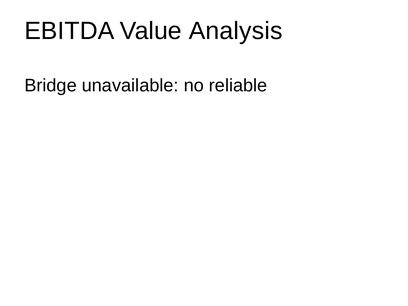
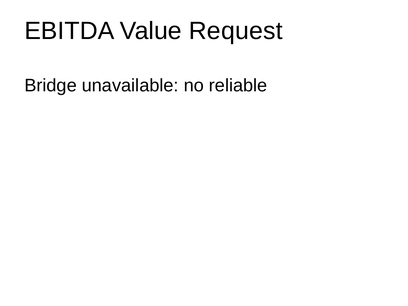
Analysis: Analysis -> Request
